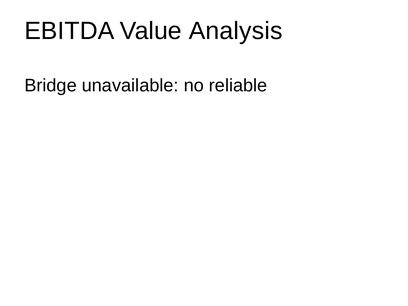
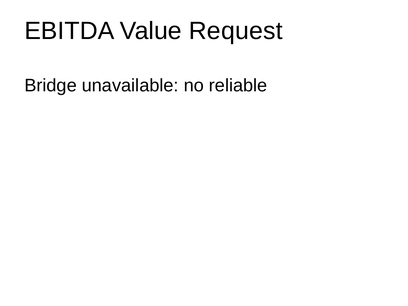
Analysis: Analysis -> Request
